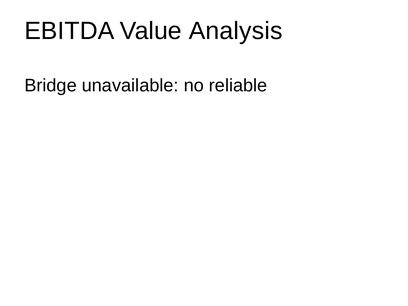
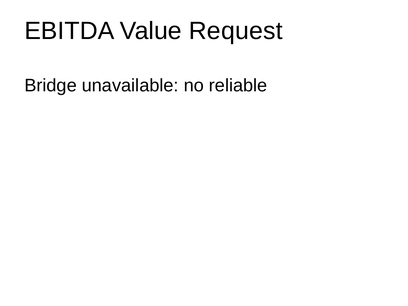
Analysis: Analysis -> Request
